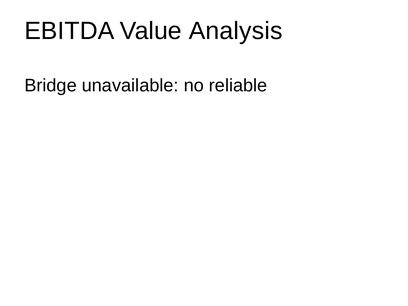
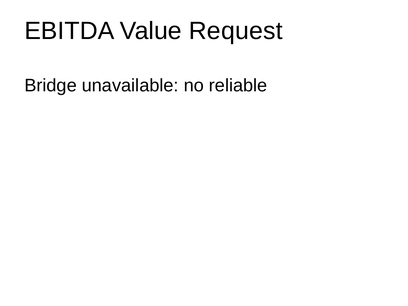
Analysis: Analysis -> Request
